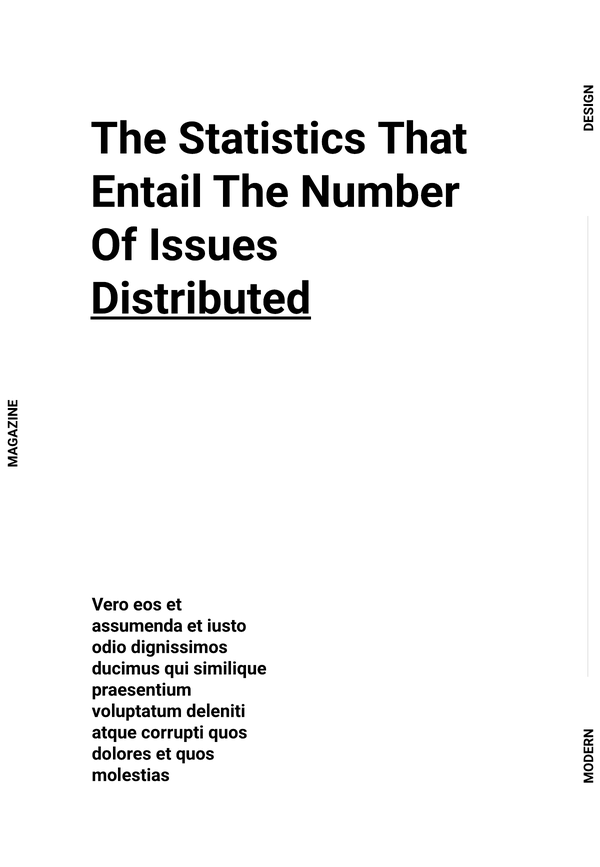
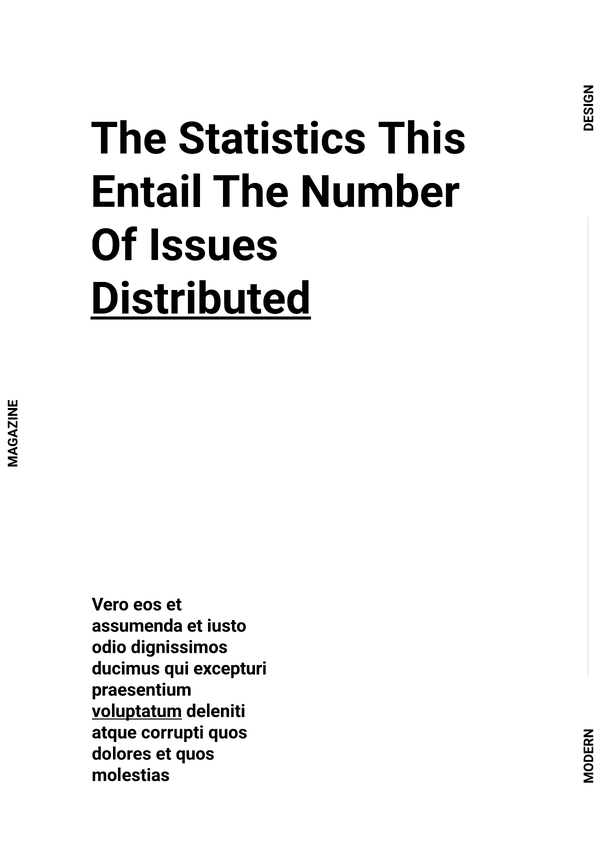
That: That -> This
similique: similique -> excepturi
voluptatum underline: none -> present
